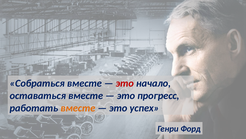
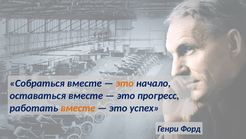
это at (125, 83) colour: red -> orange
